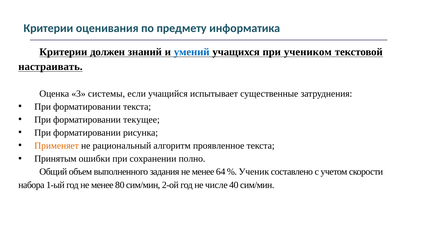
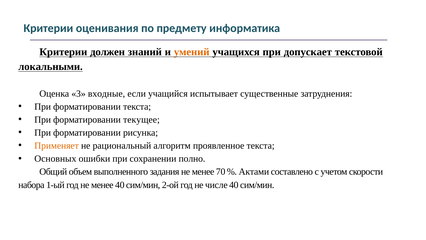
умений colour: blue -> orange
учеником: учеником -> допускает
настраивать: настраивать -> локальными
системы: системы -> входные
Принятым: Принятым -> Основных
64: 64 -> 70
Ученик: Ученик -> Актами
менее 80: 80 -> 40
